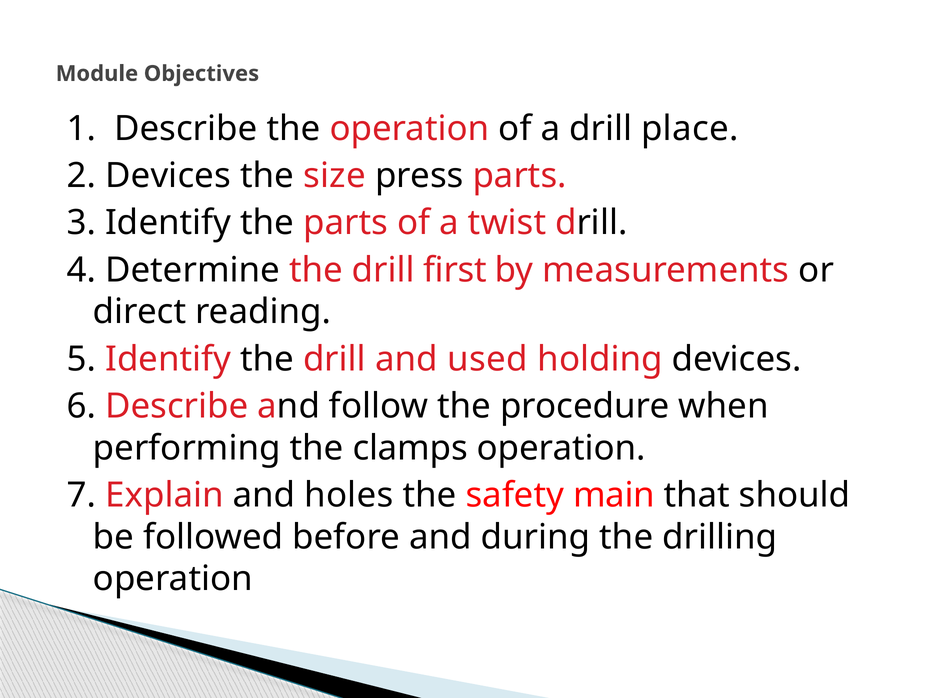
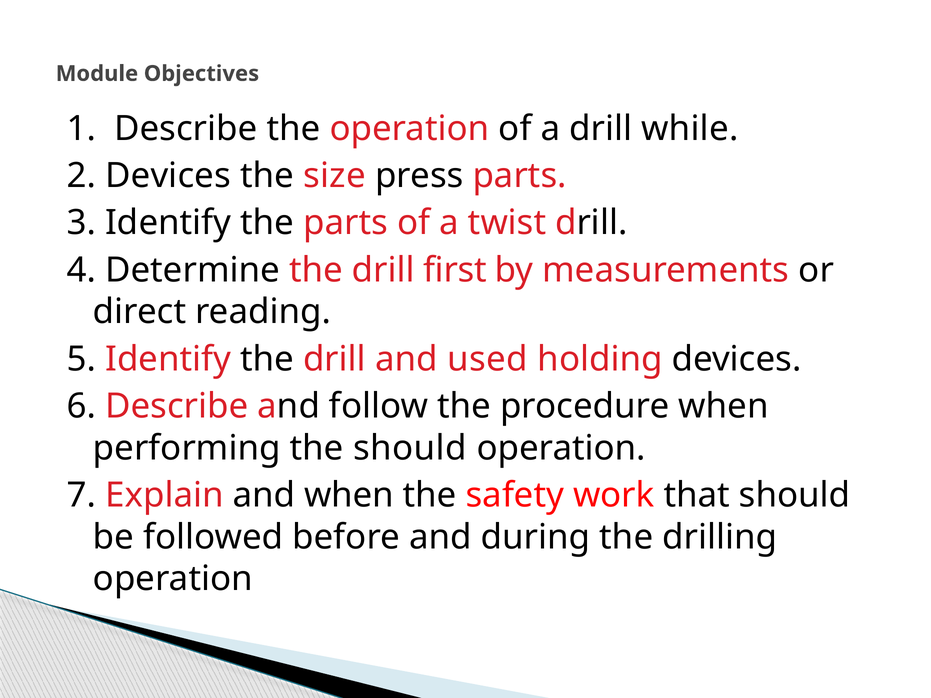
place: place -> while
the clamps: clamps -> should
and holes: holes -> when
main: main -> work
